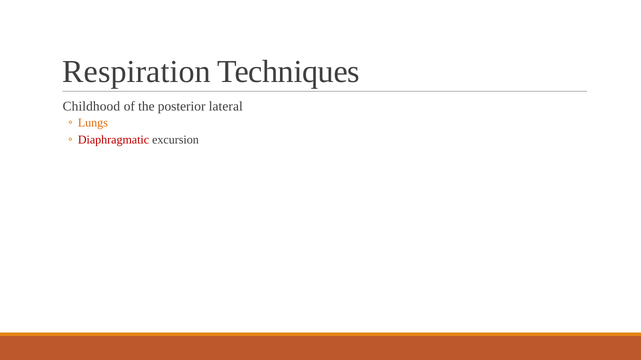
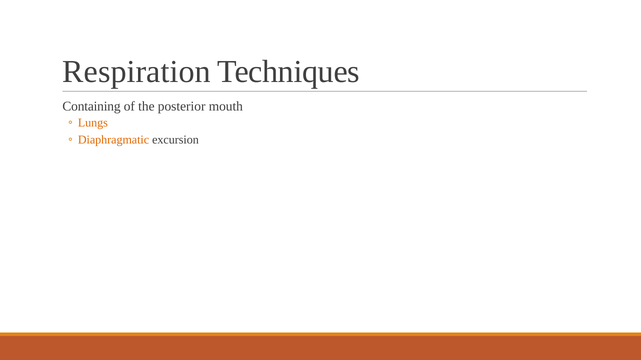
Childhood: Childhood -> Containing
lateral: lateral -> mouth
Diaphragmatic colour: red -> orange
